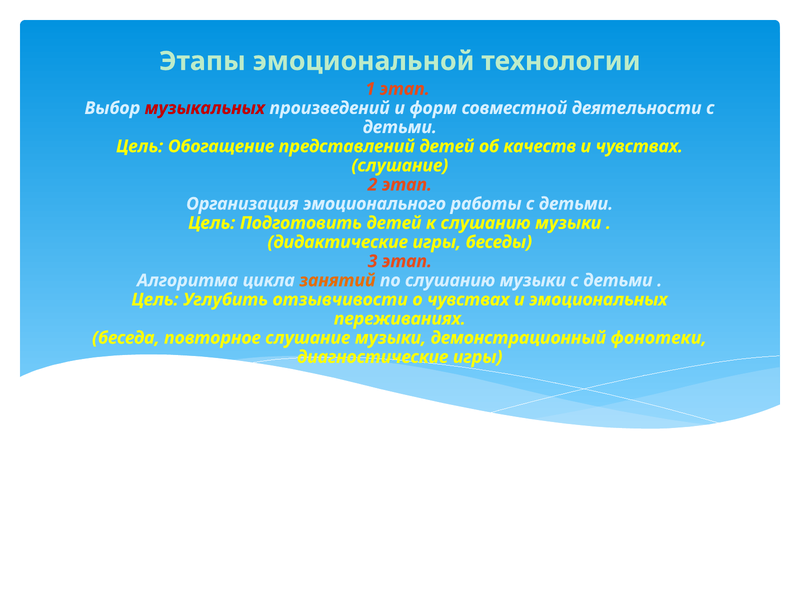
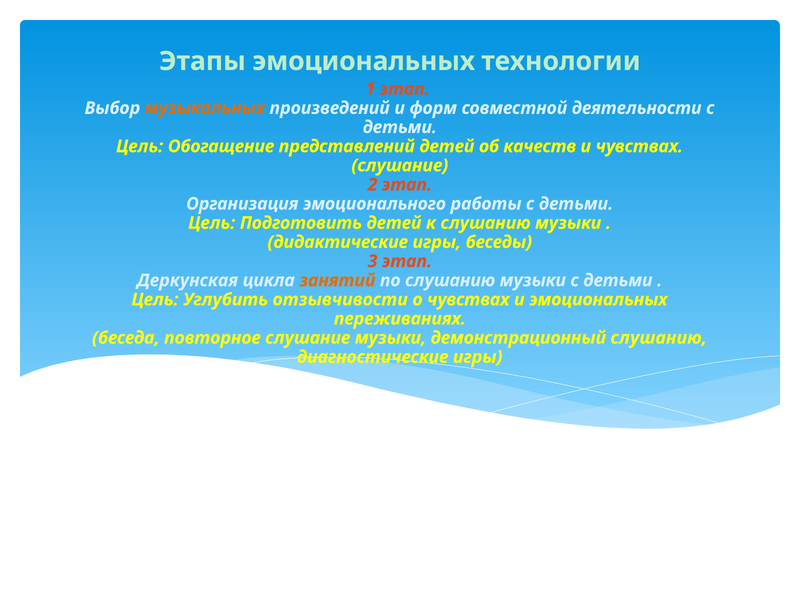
Этапы эмоциональной: эмоциональной -> эмоциональных
музыкальных colour: red -> orange
Алгоритма: Алгоритма -> Деркунская
демонстрационный фонотеки: фонотеки -> слушанию
